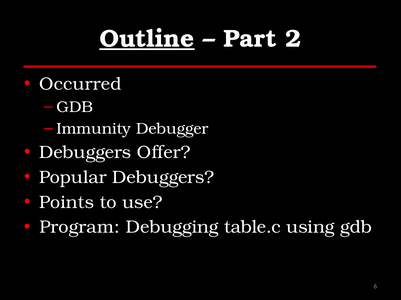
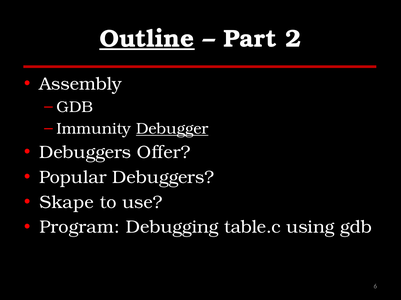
Occurred: Occurred -> Assembly
Debugger underline: none -> present
Points: Points -> Skape
